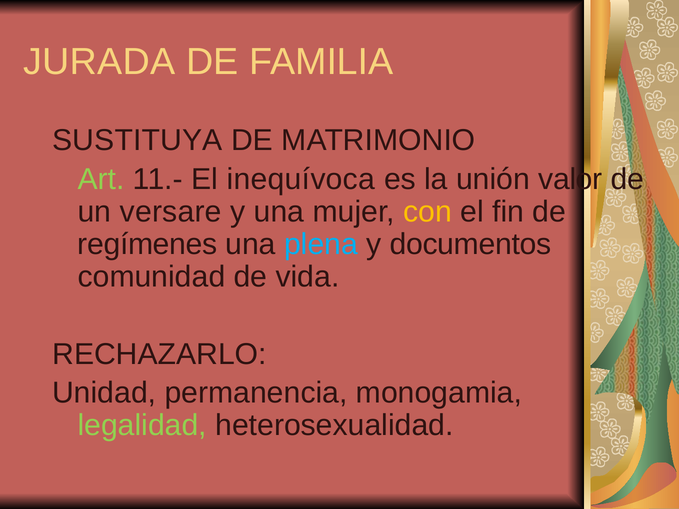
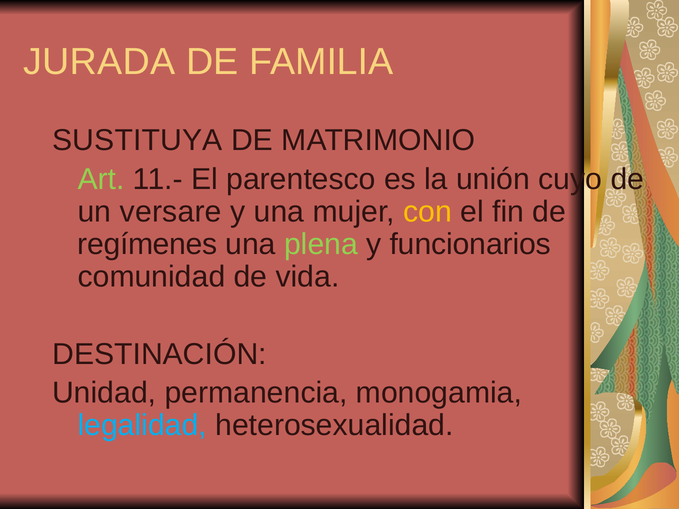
inequívoca: inequívoca -> parentesco
valor: valor -> cuyo
plena colour: light blue -> light green
documentos: documentos -> funcionarios
RECHAZARLO: RECHAZARLO -> DESTINACIÓN
legalidad colour: light green -> light blue
